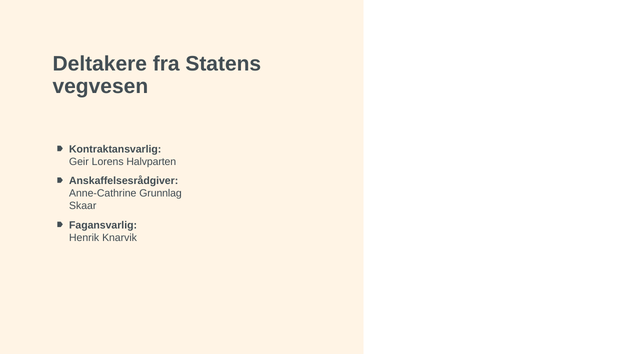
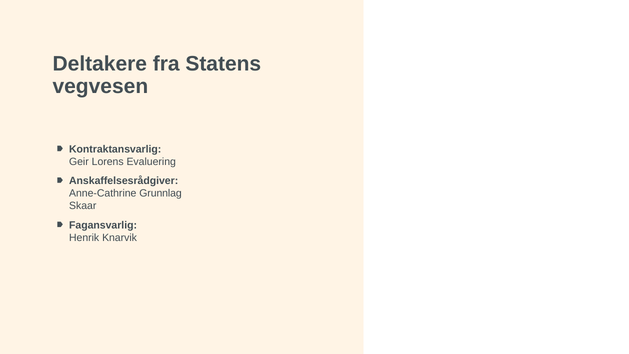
Halvparten: Halvparten -> Evaluering
